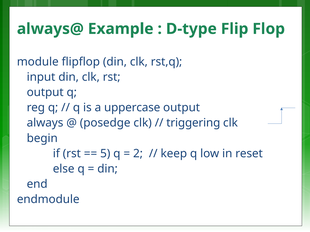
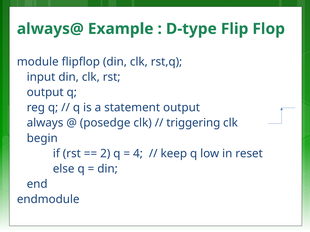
uppercase: uppercase -> statement
5: 5 -> 2
2: 2 -> 4
